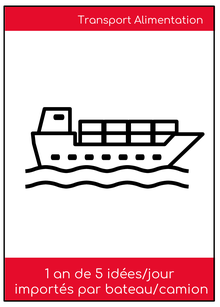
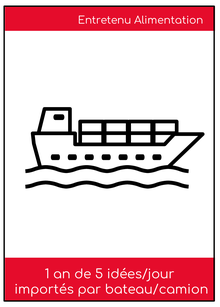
Transport: Transport -> Entretenu
